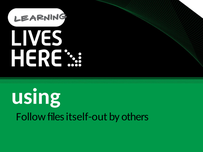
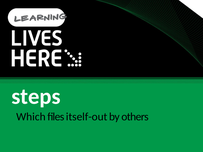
using: using -> steps
Follow: Follow -> Which
